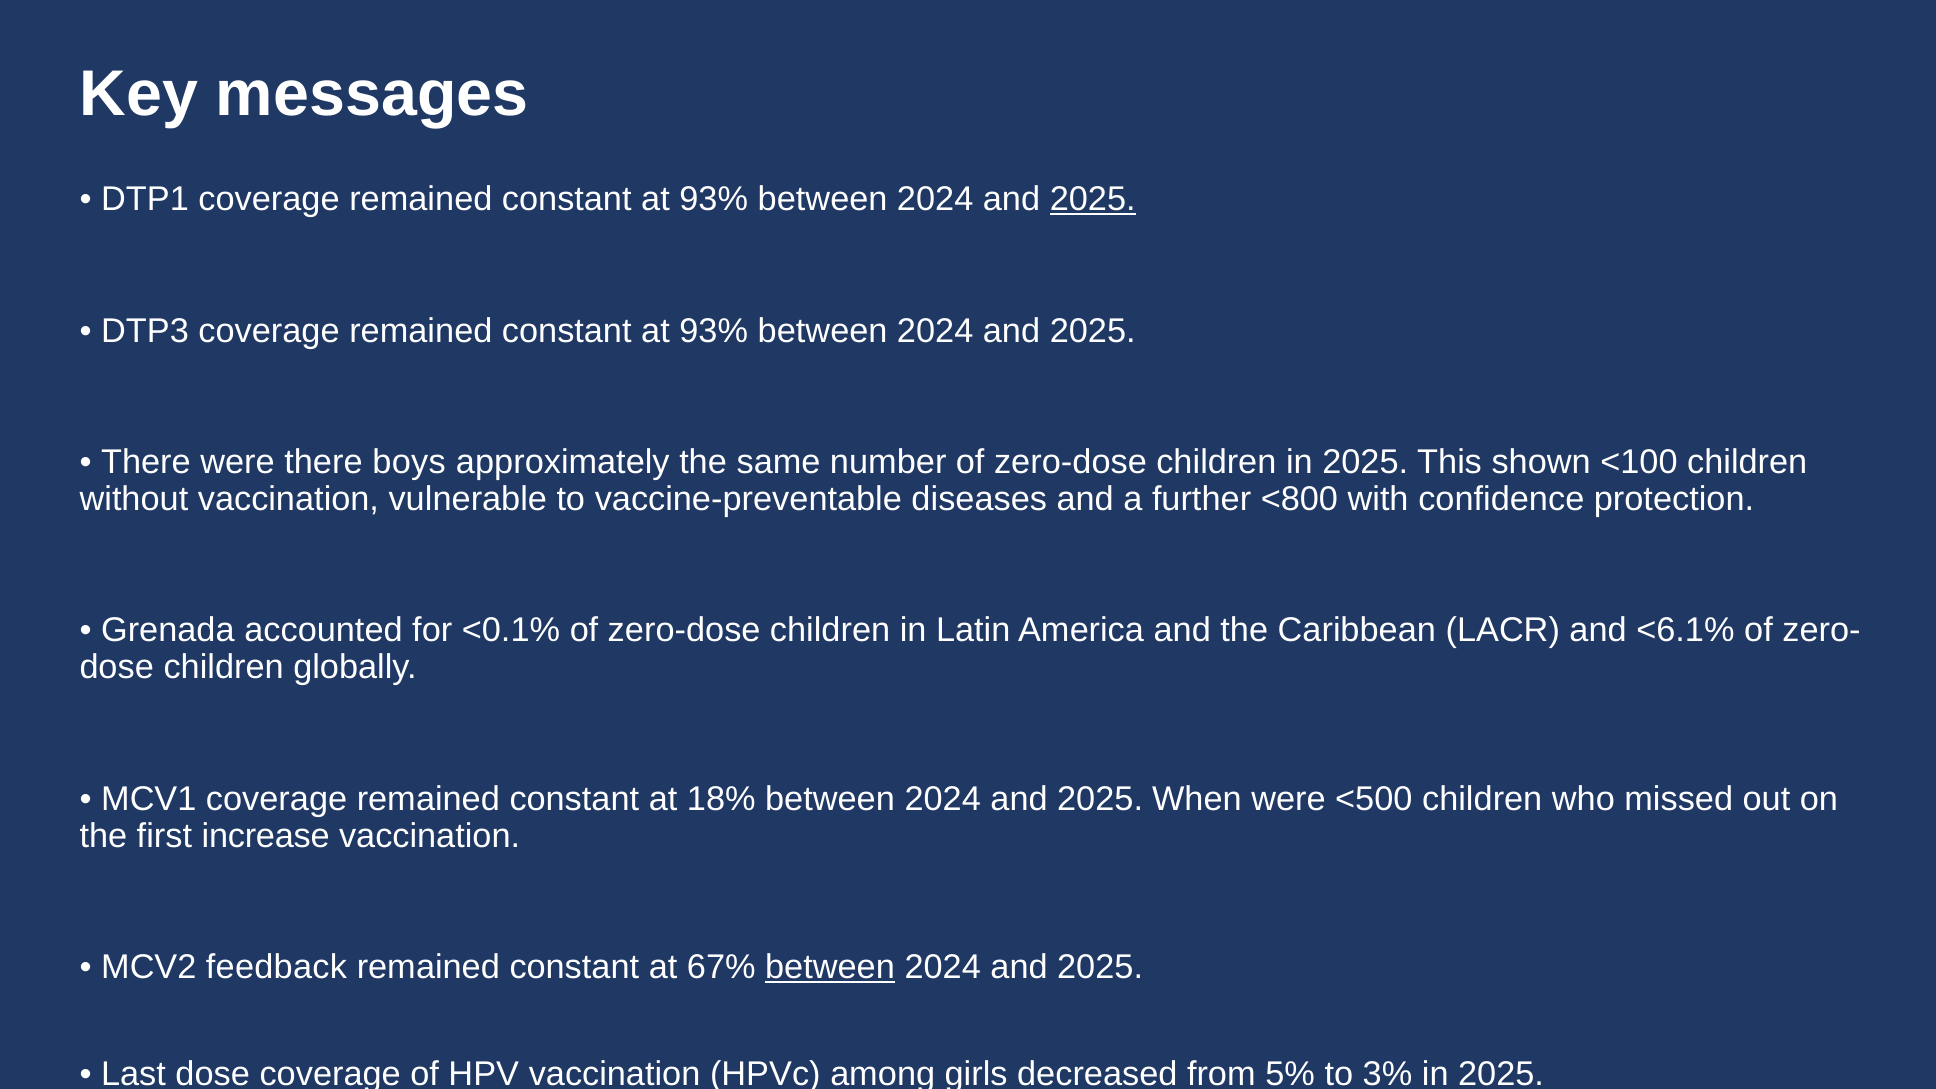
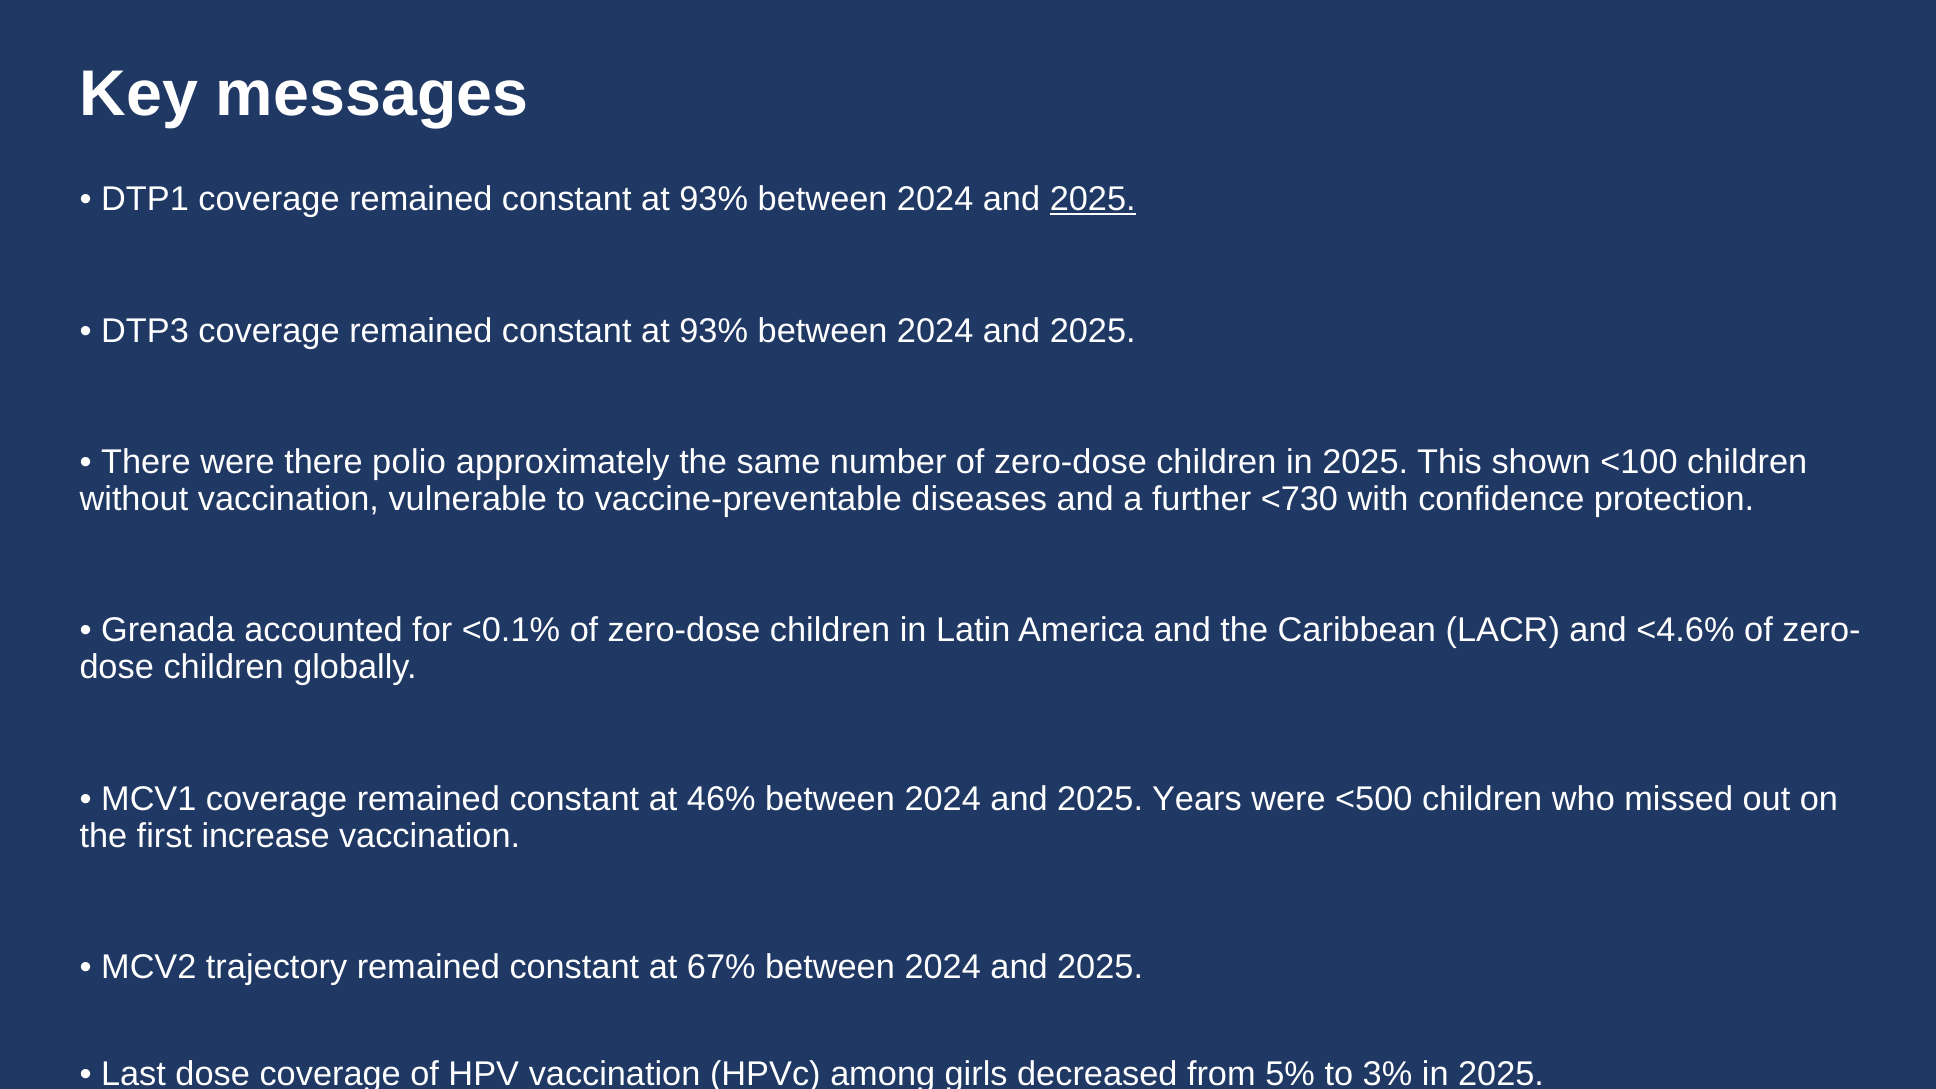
boys: boys -> polio
<800: <800 -> <730
<6.1%: <6.1% -> <4.6%
18%: 18% -> 46%
When: When -> Years
feedback: feedback -> trajectory
between at (830, 967) underline: present -> none
